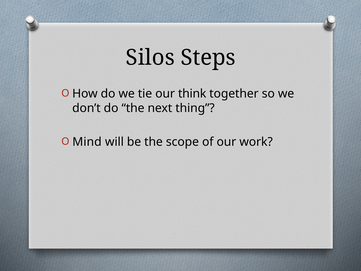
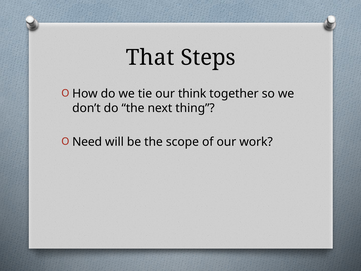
Silos: Silos -> That
Mind: Mind -> Need
